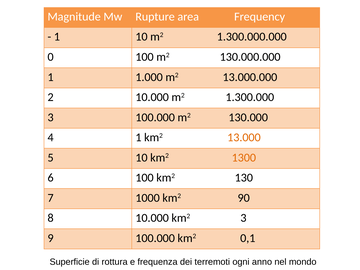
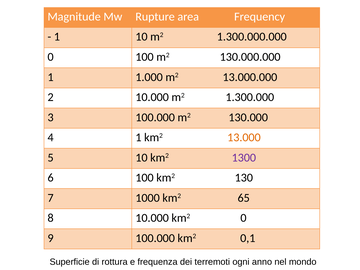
1300 colour: orange -> purple
90: 90 -> 65
km2 3: 3 -> 0
